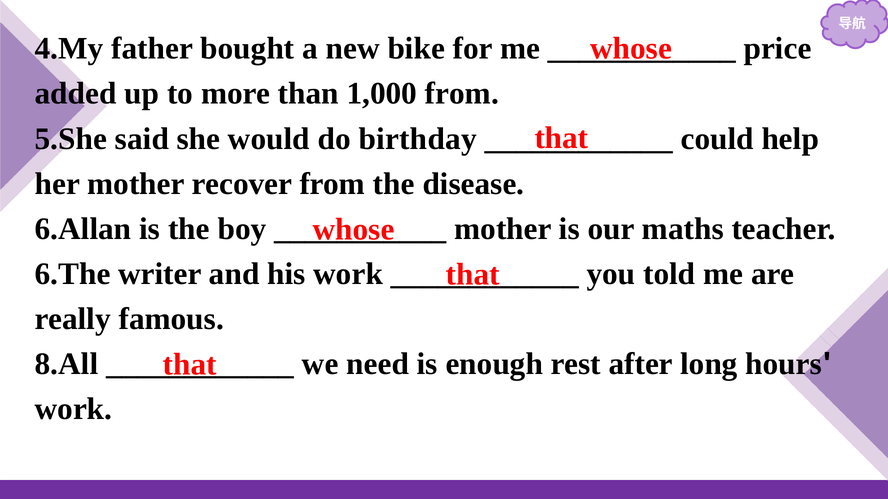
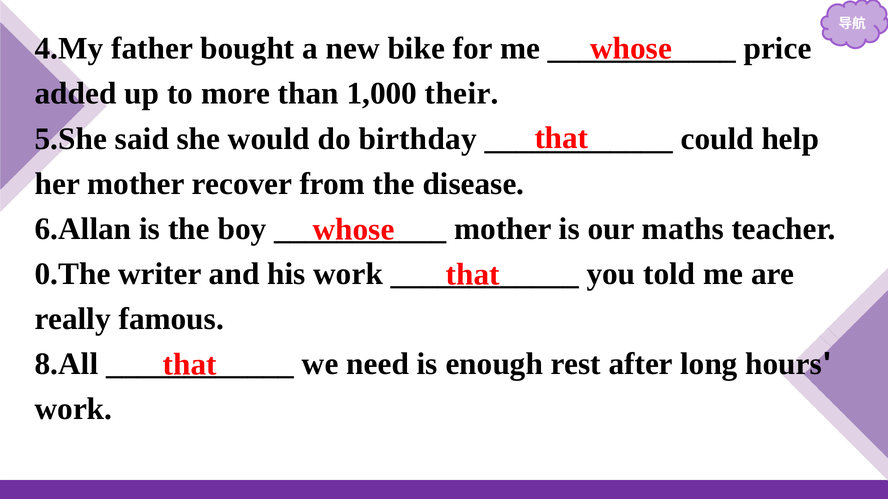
1,000 from: from -> their
6.The: 6.The -> 0.The
